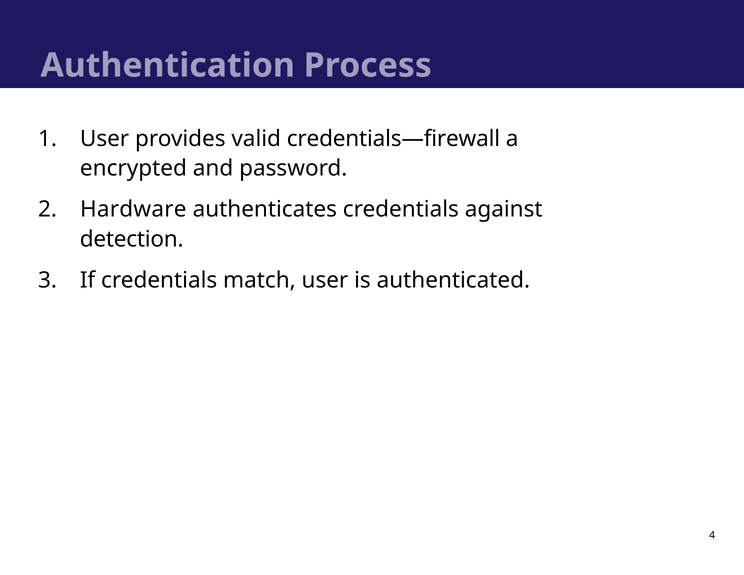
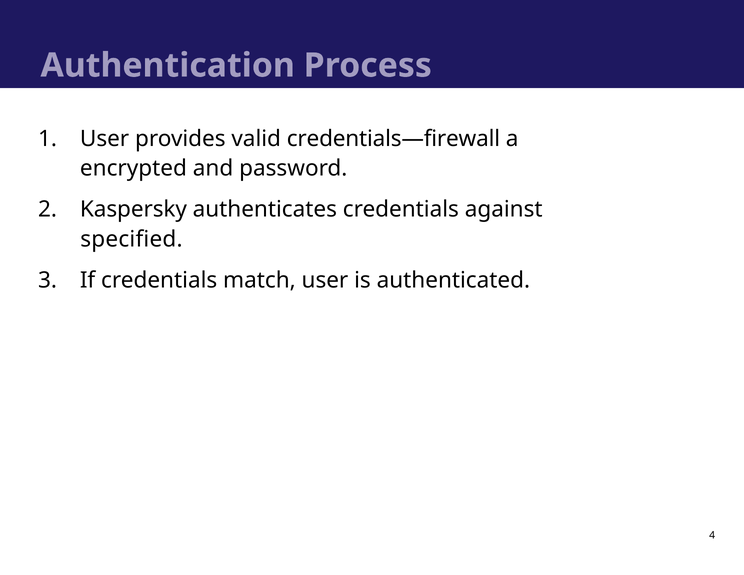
Hardware: Hardware -> Kaspersky
detection: detection -> specified
